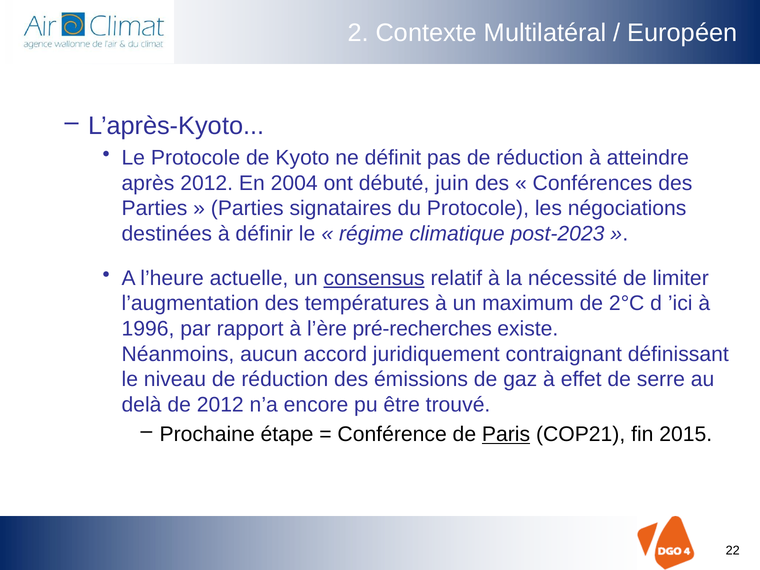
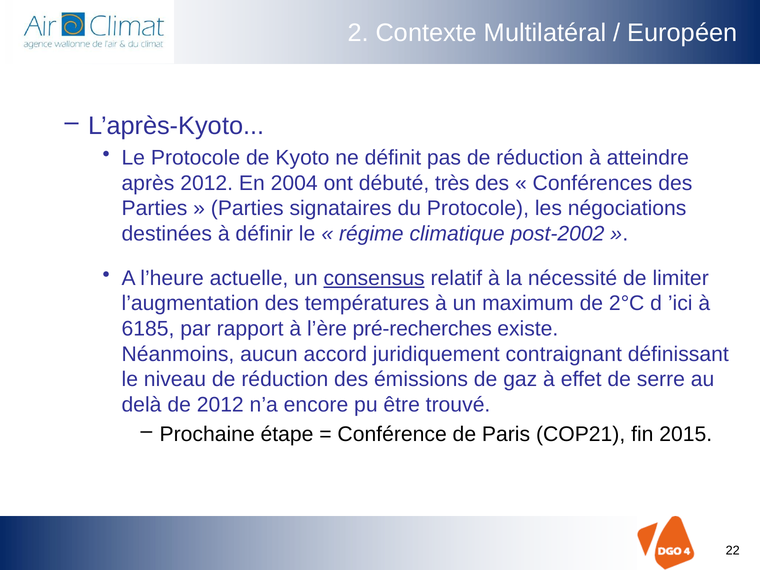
juin: juin -> très
post-2023: post-2023 -> post-2002
1996: 1996 -> 6185
Paris underline: present -> none
